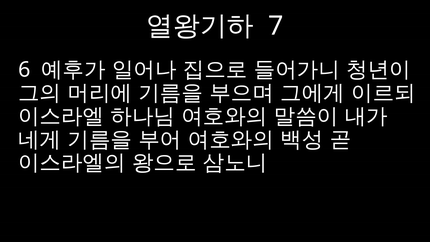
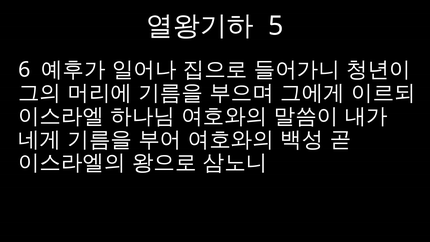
7: 7 -> 5
